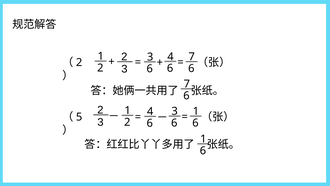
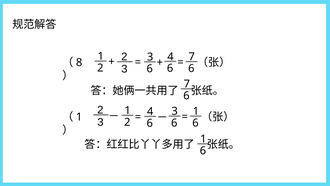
2 at (79, 62): 2 -> 8
5 at (79, 117): 5 -> 1
